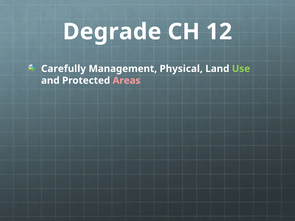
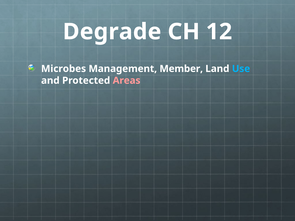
Carefully: Carefully -> Microbes
Physical: Physical -> Member
Use colour: light green -> light blue
